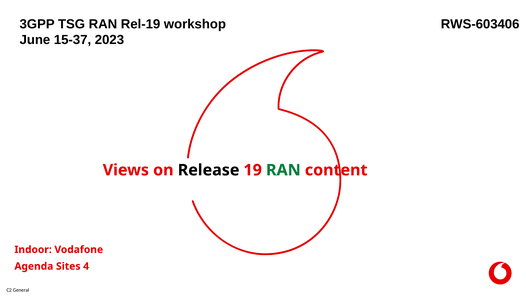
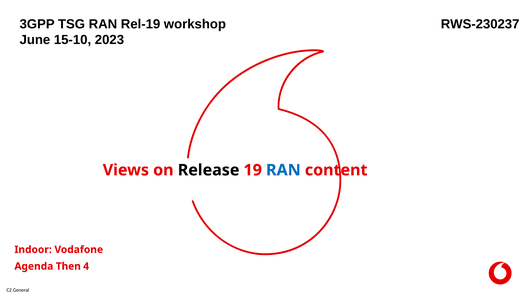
RWS-603406: RWS-603406 -> RWS-230237
15-37: 15-37 -> 15-10
RAN at (283, 170) colour: green -> blue
Sites: Sites -> Then
